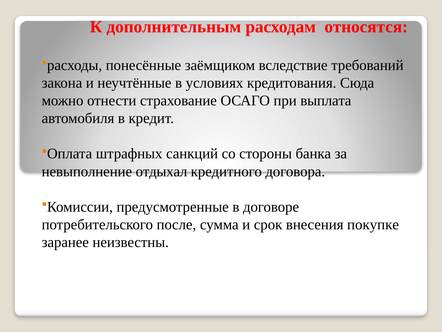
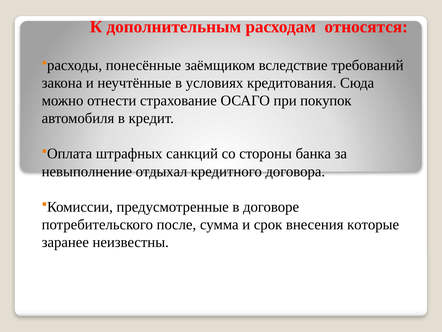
выплата: выплата -> покупок
покупке: покупке -> которые
